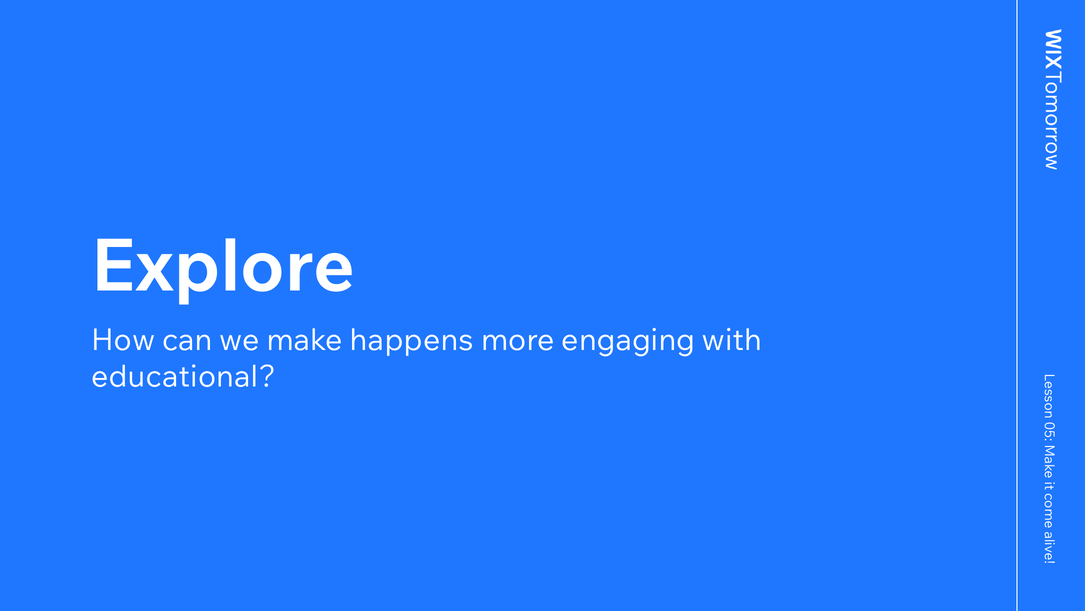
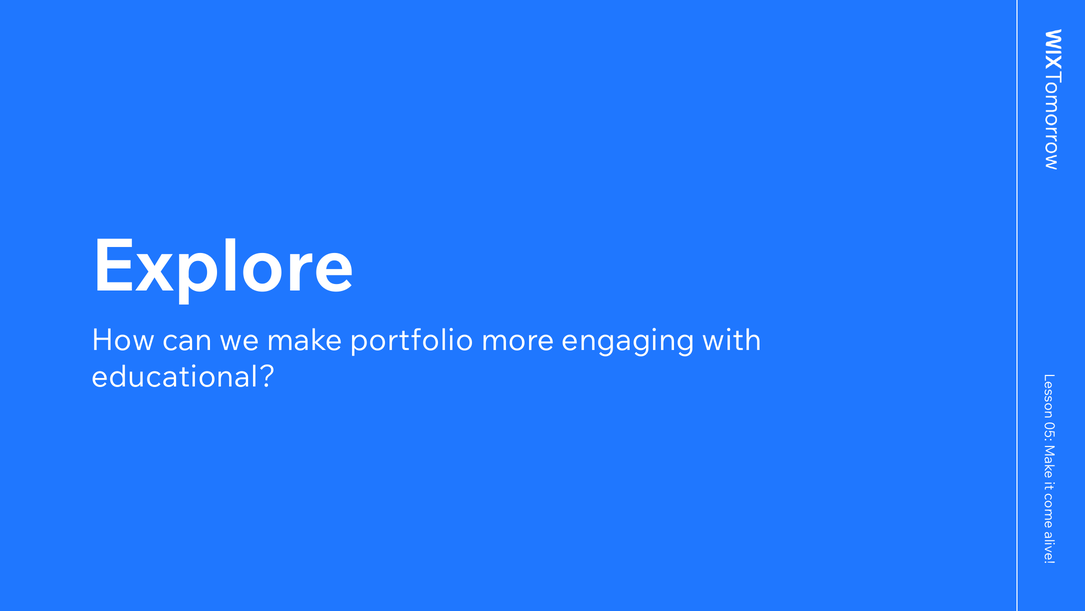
happens: happens -> portfolio
